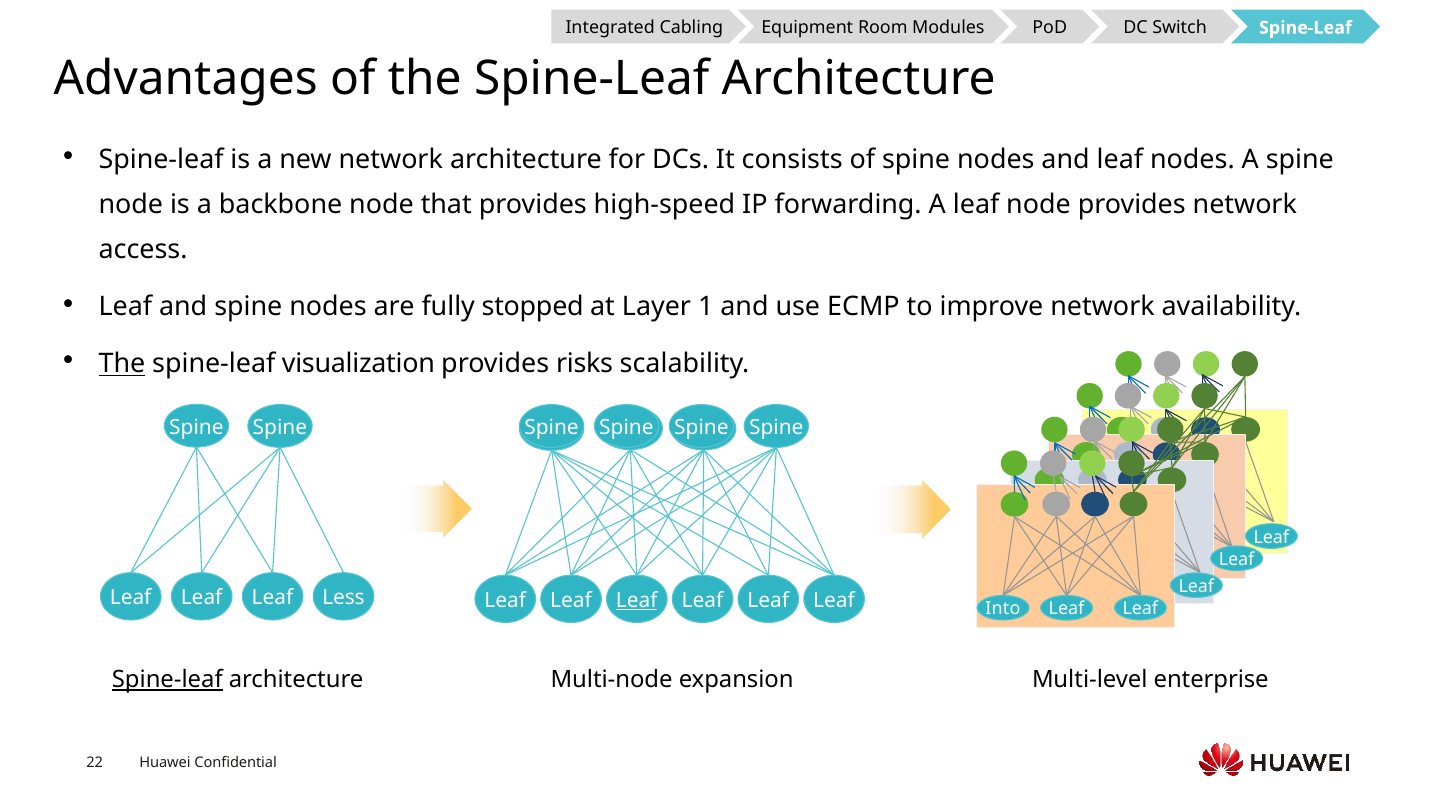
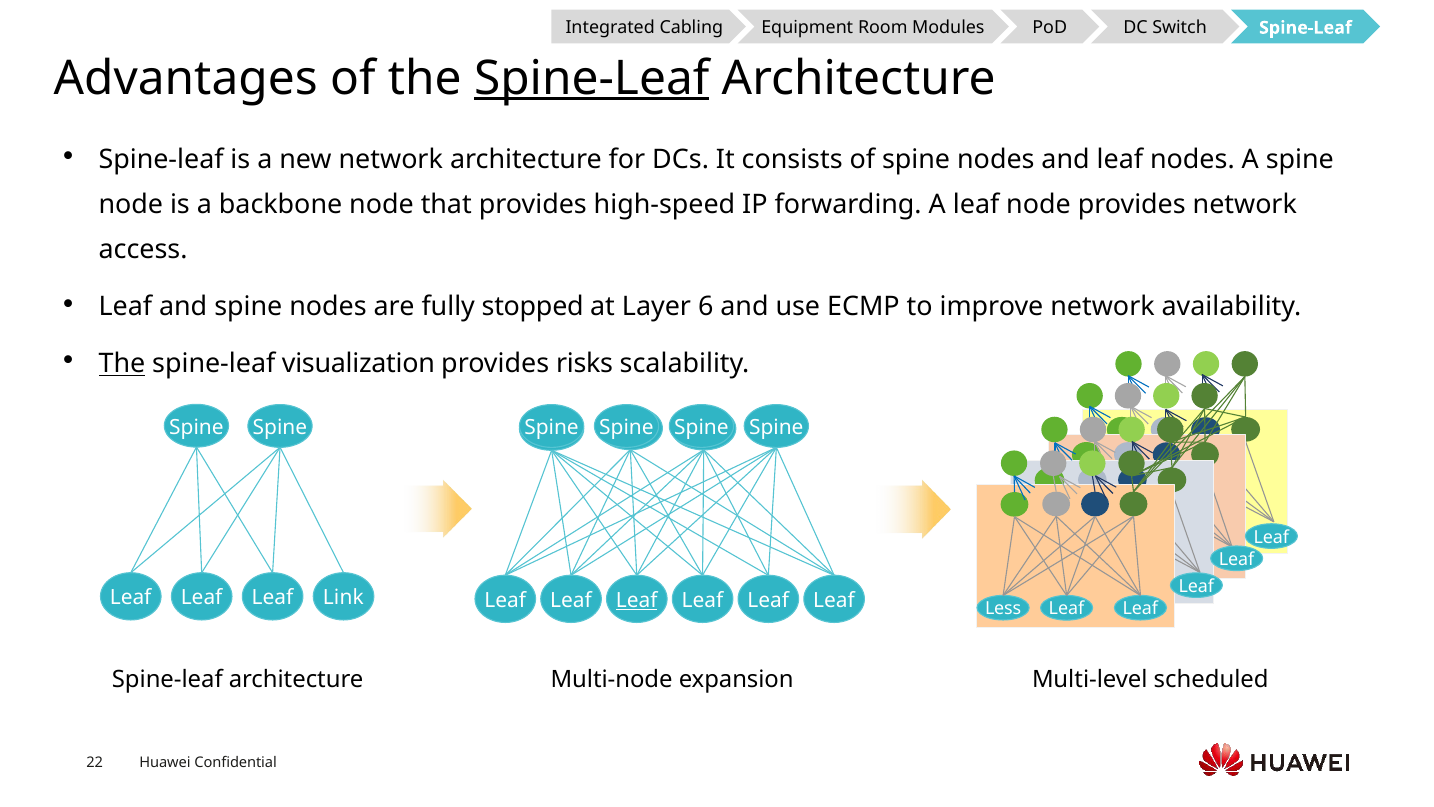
Spine-Leaf at (592, 78) underline: none -> present
1: 1 -> 6
Less: Less -> Link
Into: Into -> Less
Spine-leaf at (167, 679) underline: present -> none
enterprise: enterprise -> scheduled
